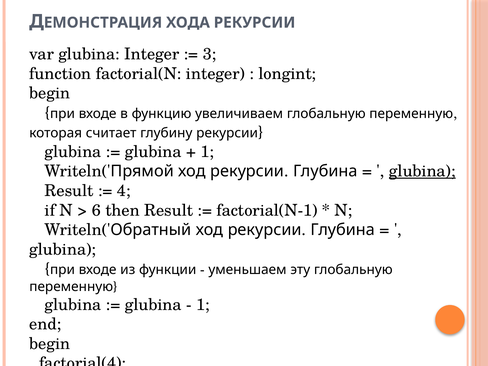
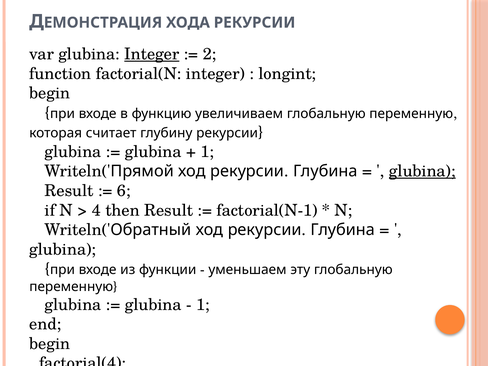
Integer at (152, 54) underline: none -> present
3: 3 -> 2
4: 4 -> 6
6: 6 -> 4
